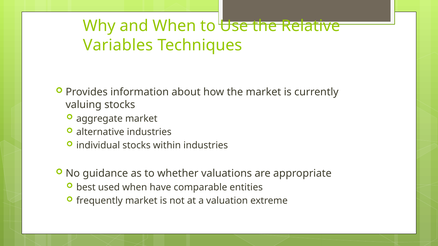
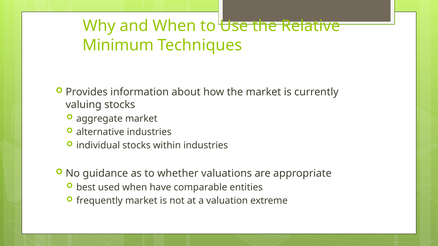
Variables: Variables -> Minimum
